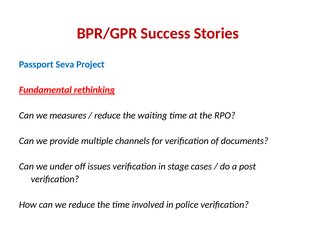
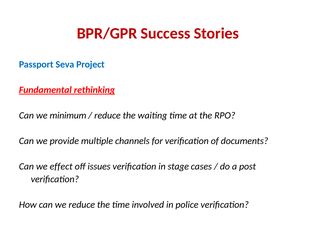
measures: measures -> minimum
under: under -> effect
